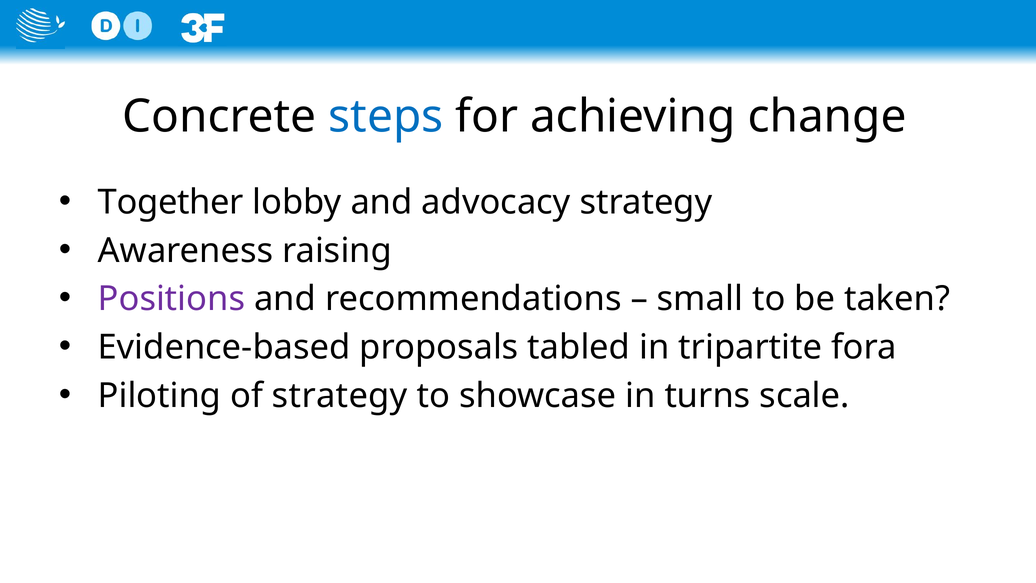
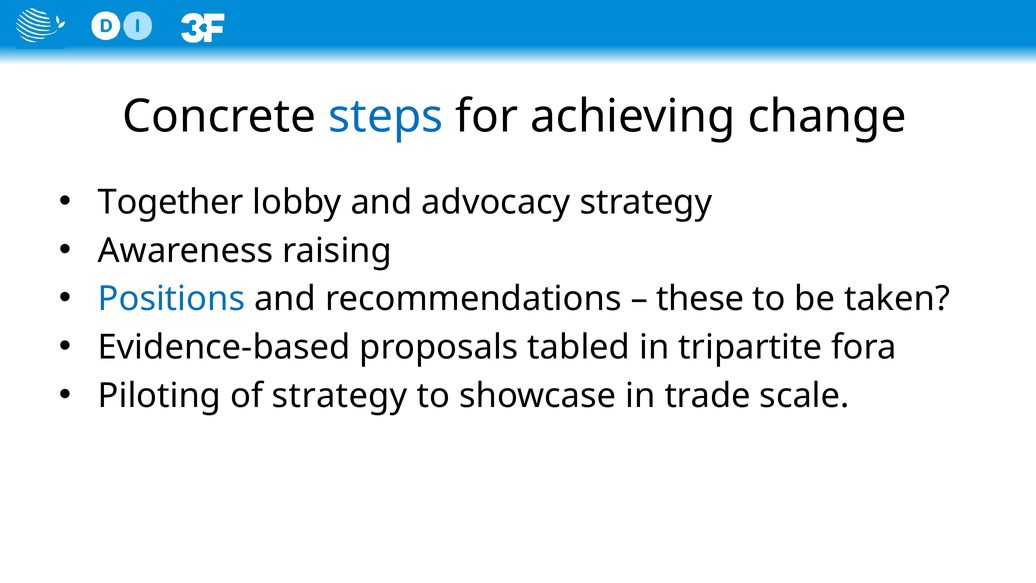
Positions colour: purple -> blue
small: small -> these
turns: turns -> trade
